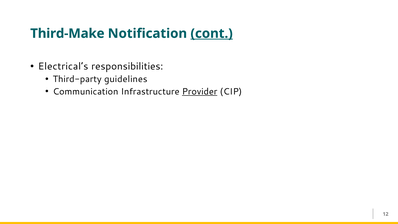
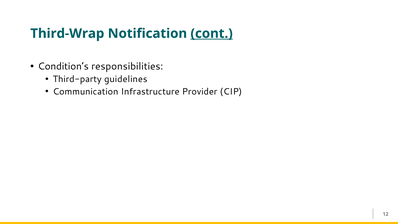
Third-Make: Third-Make -> Third-Wrap
Electrical’s: Electrical’s -> Condition’s
Provider underline: present -> none
